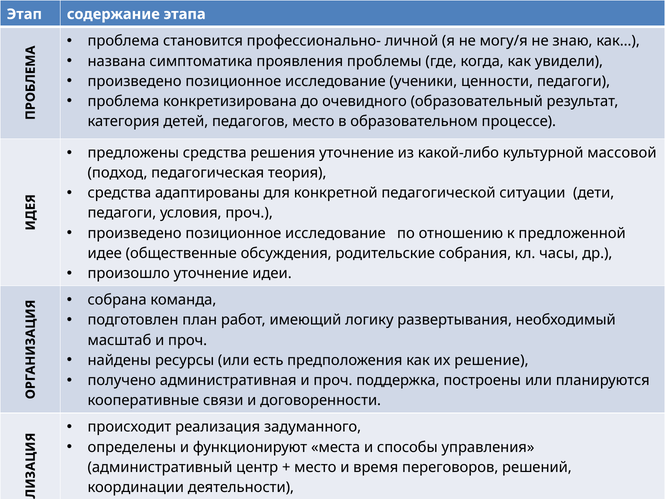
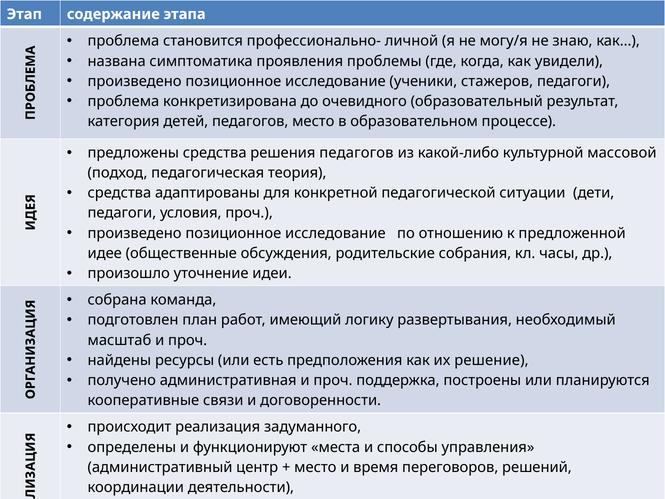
ценности: ценности -> стажеров
решения уточнение: уточнение -> педагогов
